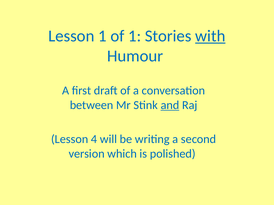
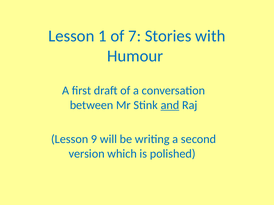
of 1: 1 -> 7
with underline: present -> none
4: 4 -> 9
